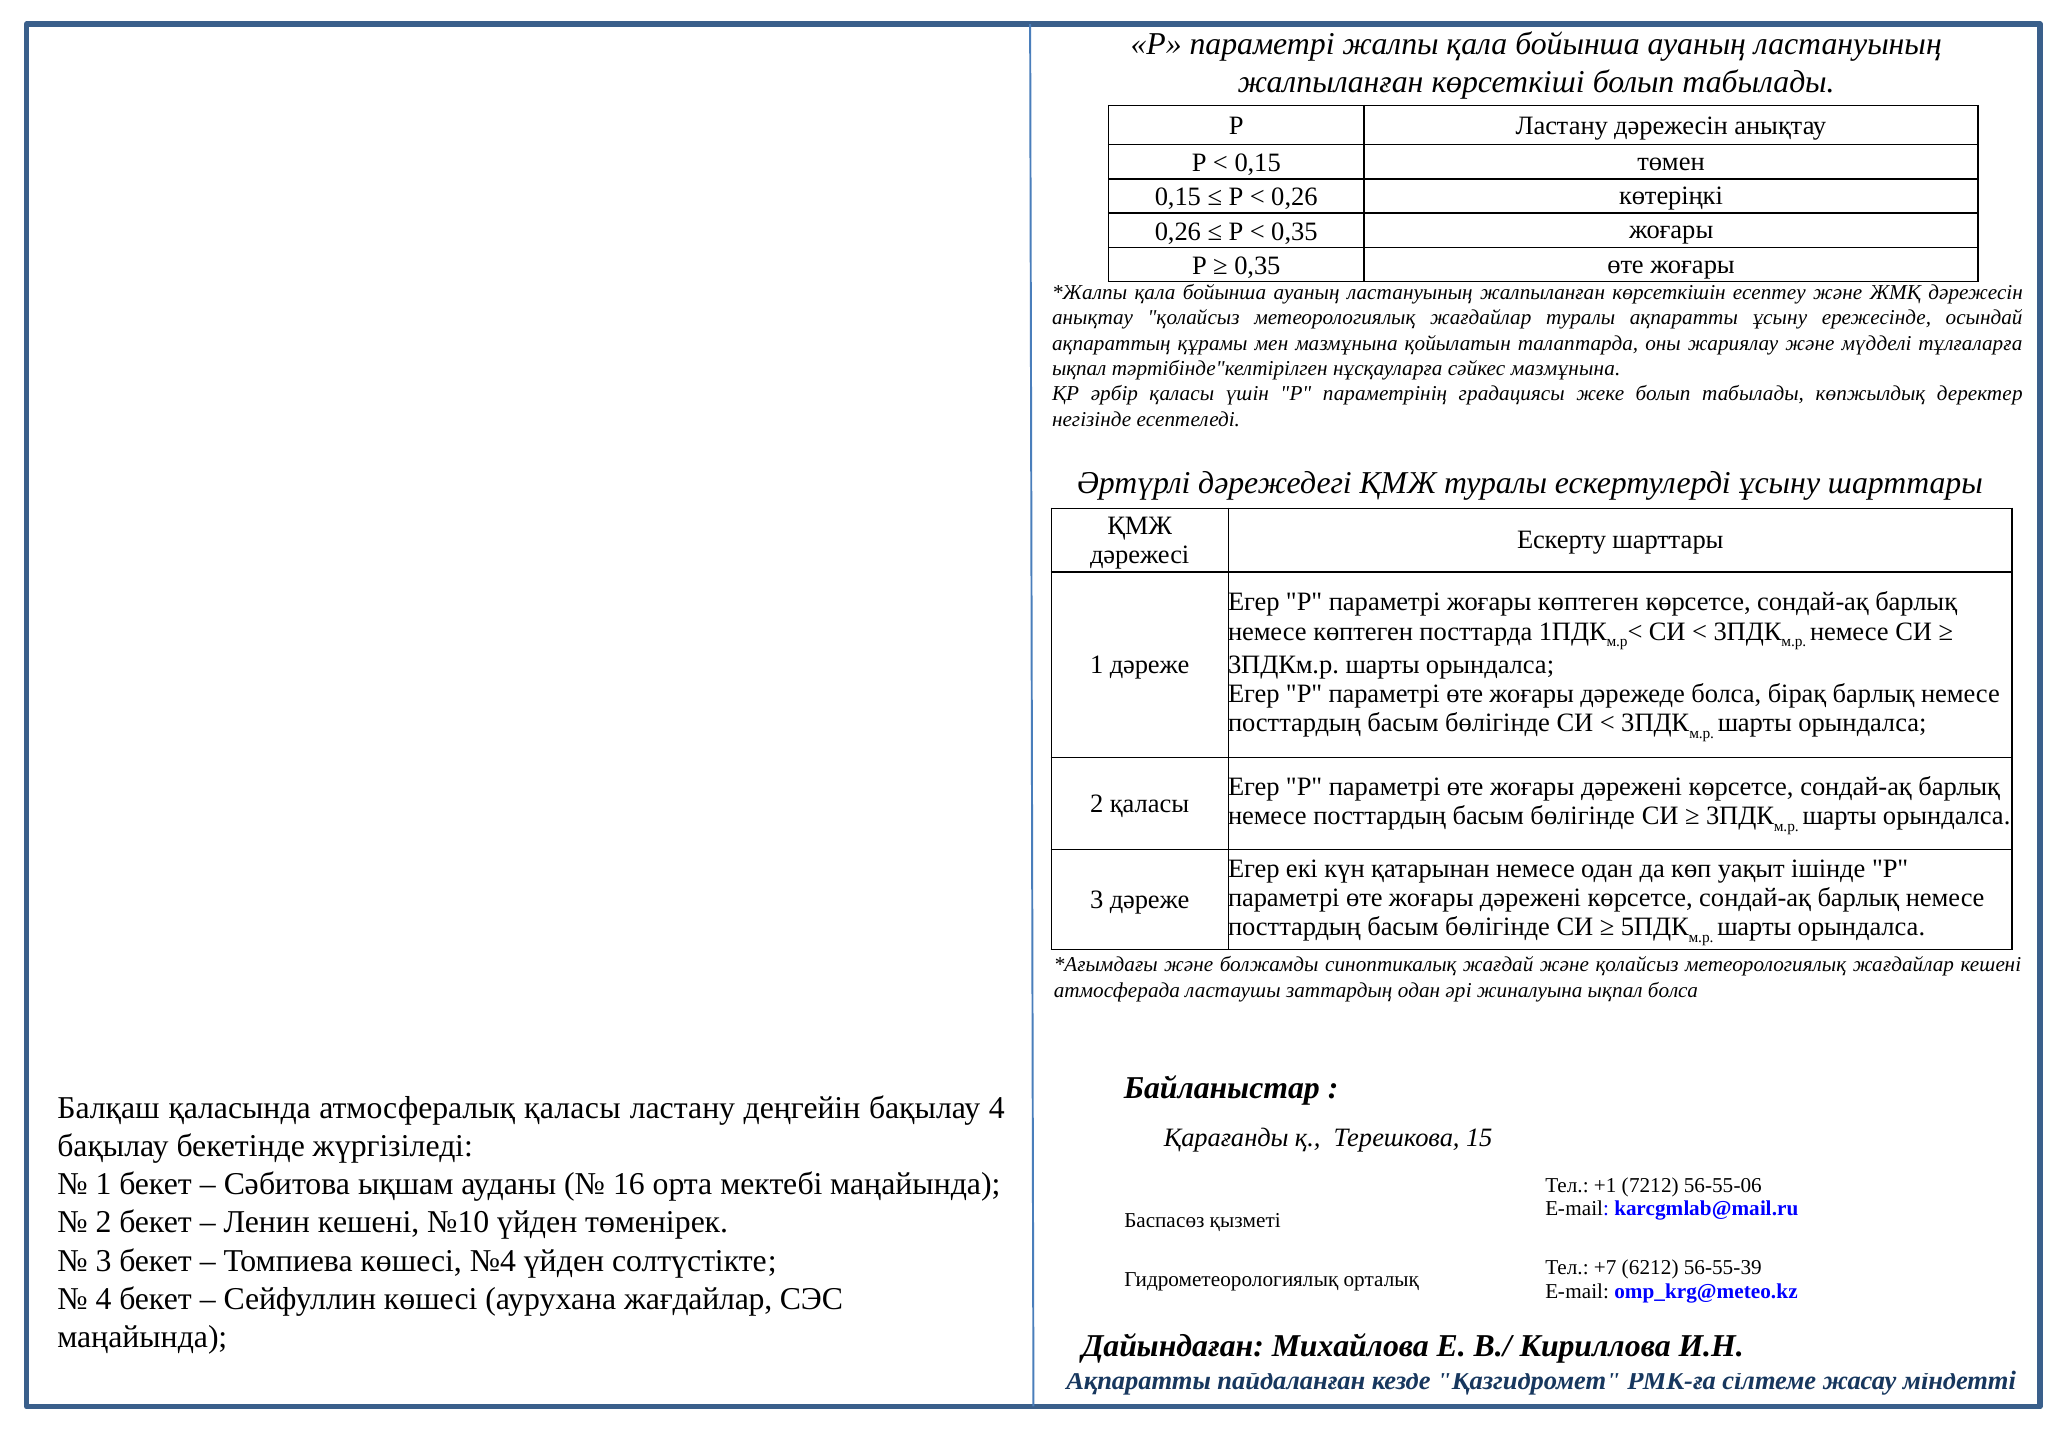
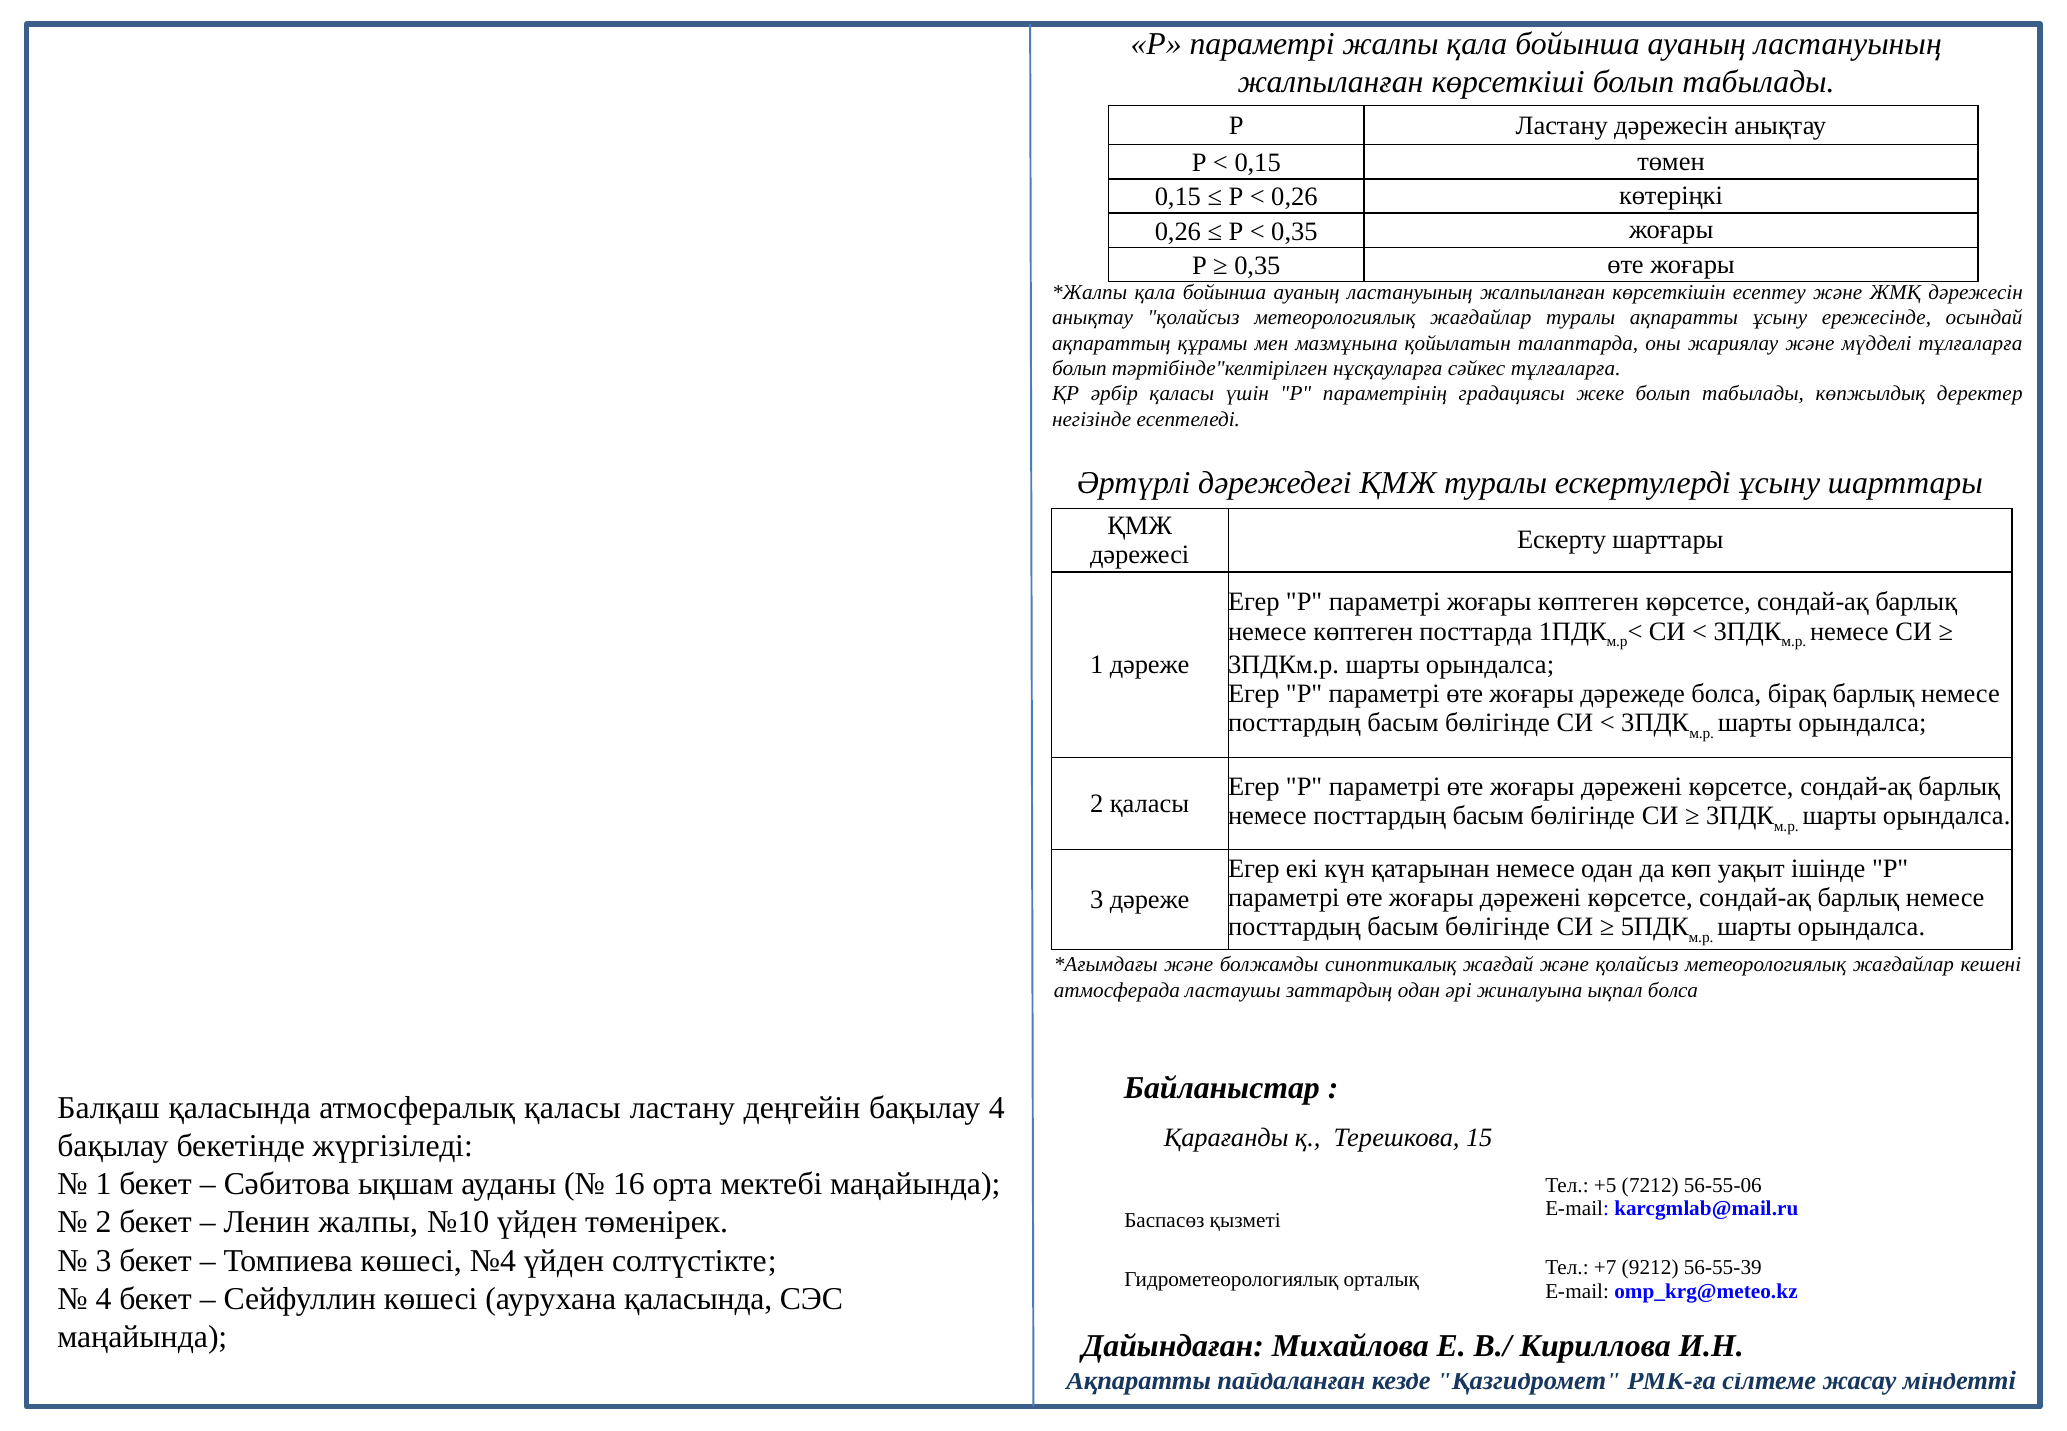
ықпал at (1079, 368): ықпал -> болып
сәйкес мазмұнына: мазмұнына -> тұлғаларға
+1: +1 -> +5
Ленин кешені: кешені -> жалпы
6212: 6212 -> 9212
аурухана жағдайлар: жағдайлар -> қаласында
